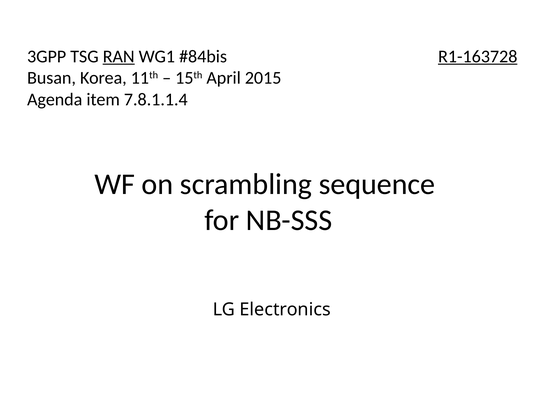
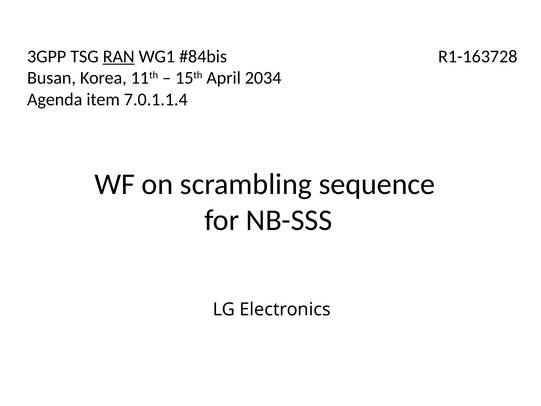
R1-163728 underline: present -> none
2015: 2015 -> 2034
7.8.1.1.4: 7.8.1.1.4 -> 7.0.1.1.4
